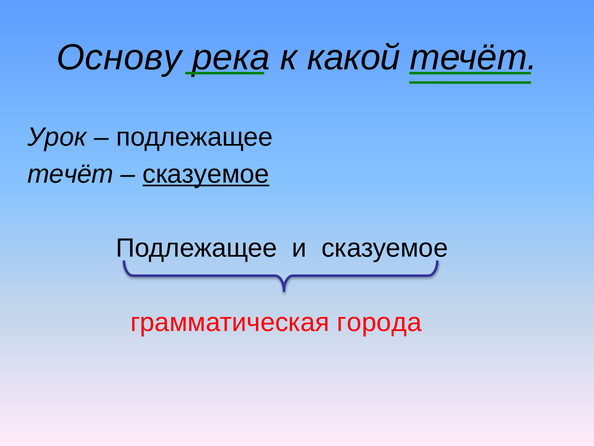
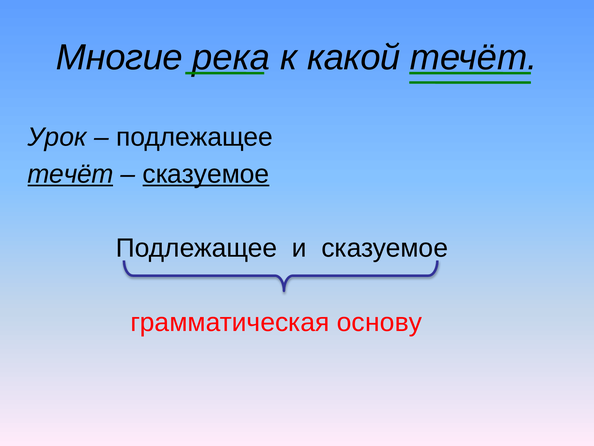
Основу: Основу -> Многие
течёт at (71, 174) underline: none -> present
города: города -> основу
